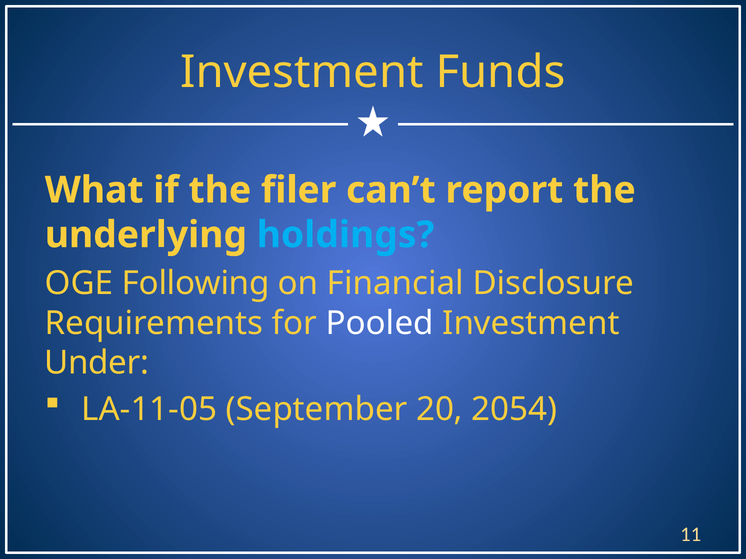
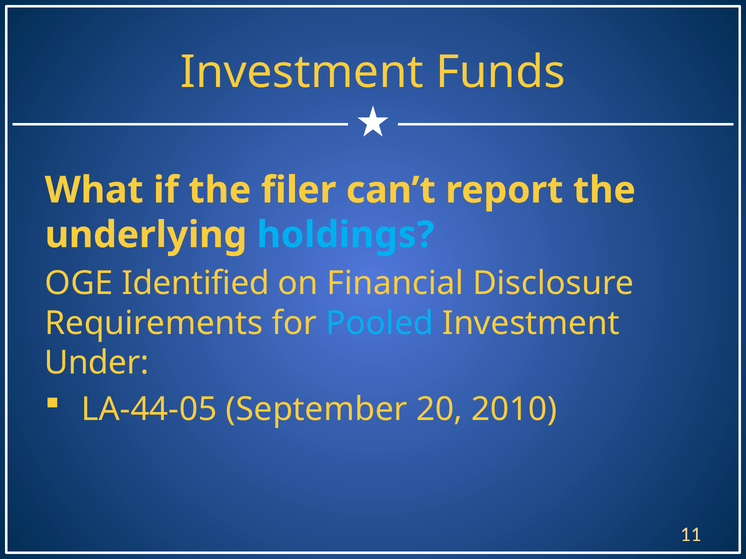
Following: Following -> Identified
Pooled colour: white -> light blue
LA-11-05: LA-11-05 -> LA-44-05
2054: 2054 -> 2010
